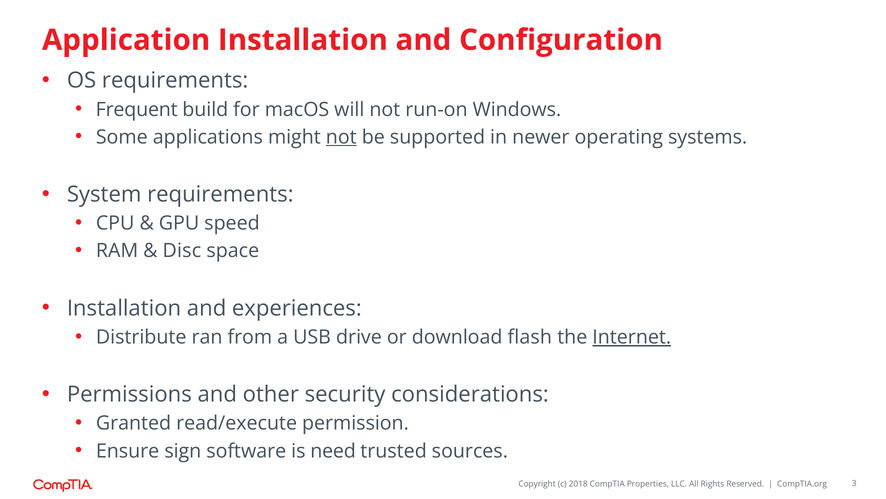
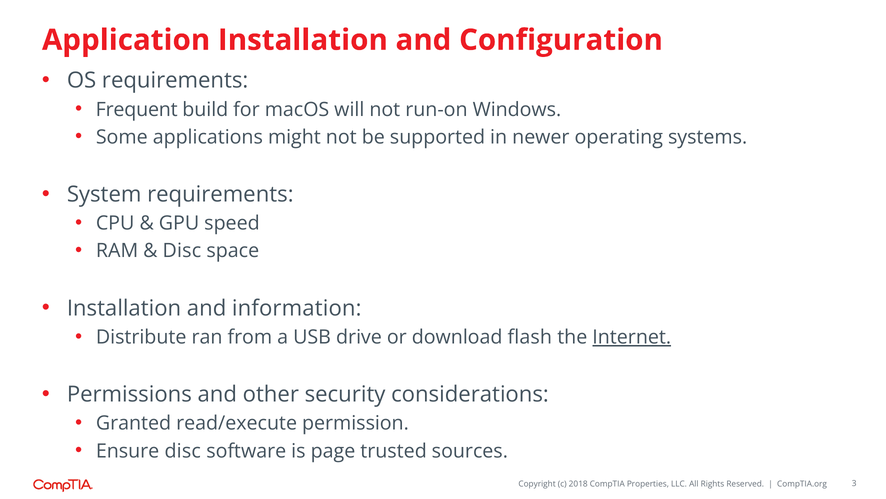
not at (341, 137) underline: present -> none
experiences: experiences -> information
Ensure sign: sign -> disc
need: need -> page
